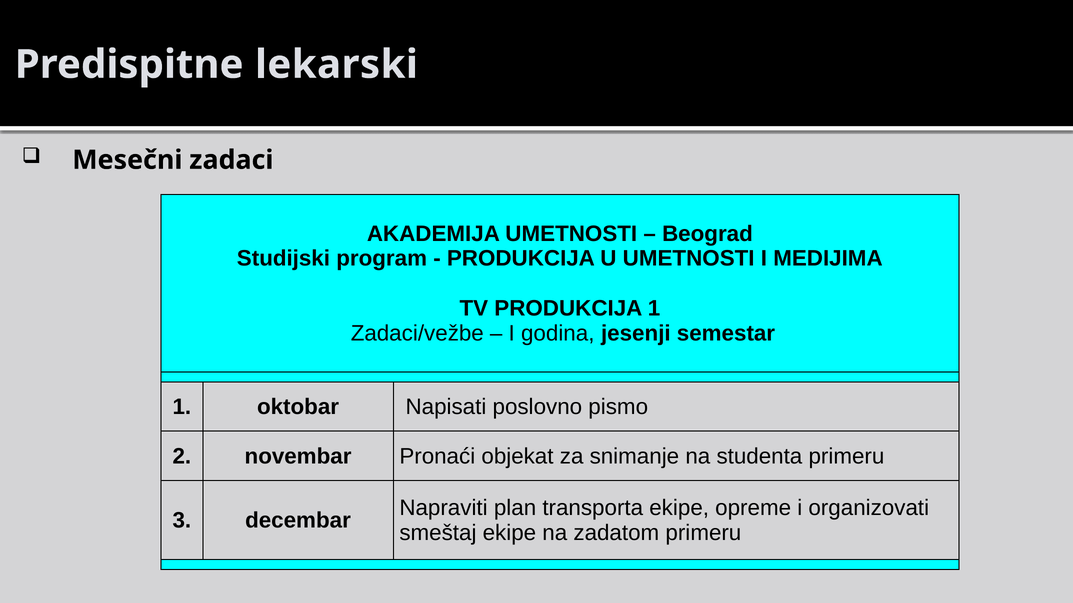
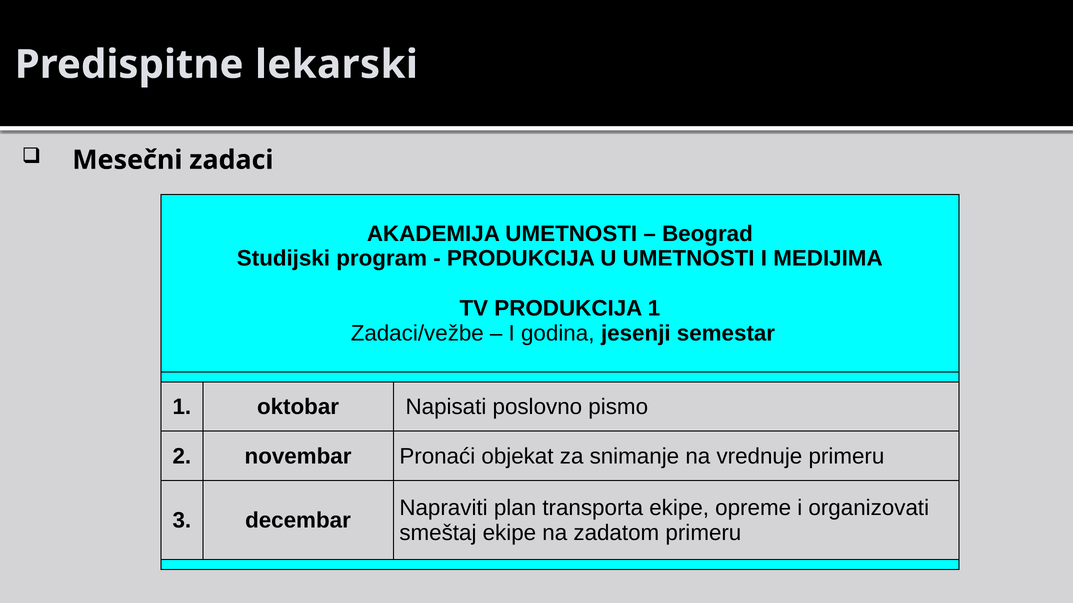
studenta: studenta -> vrednuje
